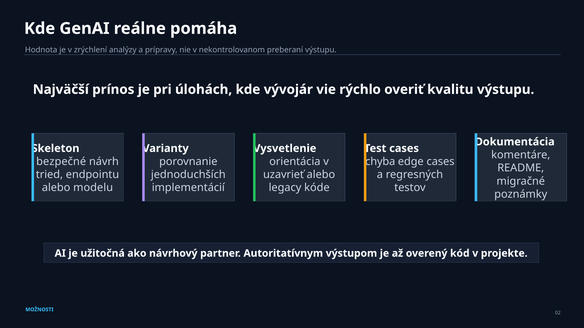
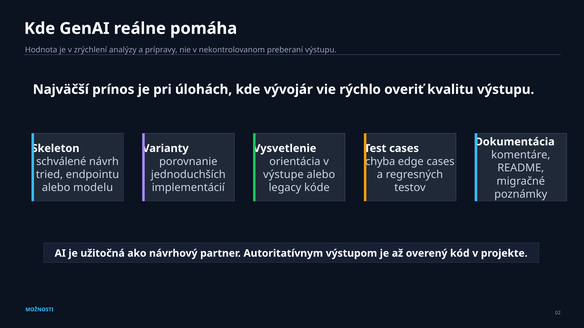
bezpečné: bezpečné -> schválené
uzavrieť: uzavrieť -> výstupe
